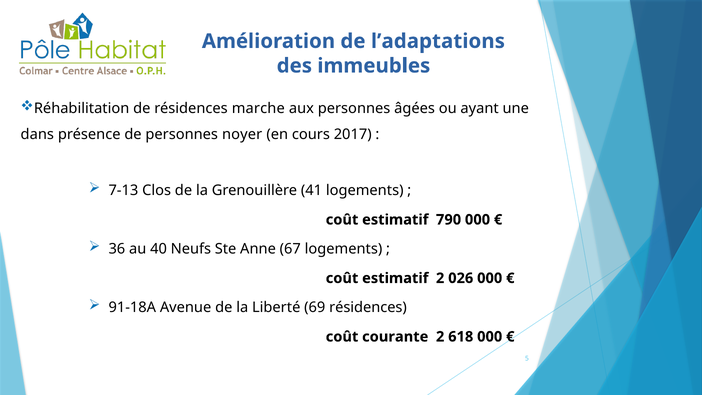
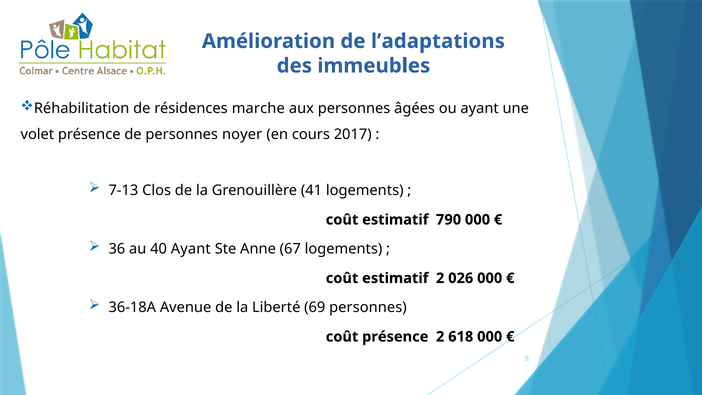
dans: dans -> volet
40 Neufs: Neufs -> Ayant
91-18A: 91-18A -> 36-18A
69 résidences: résidences -> personnes
coût courante: courante -> présence
